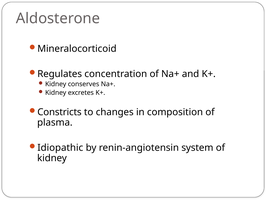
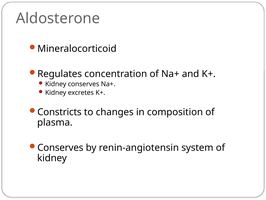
Idiopathic at (60, 147): Idiopathic -> Conserves
